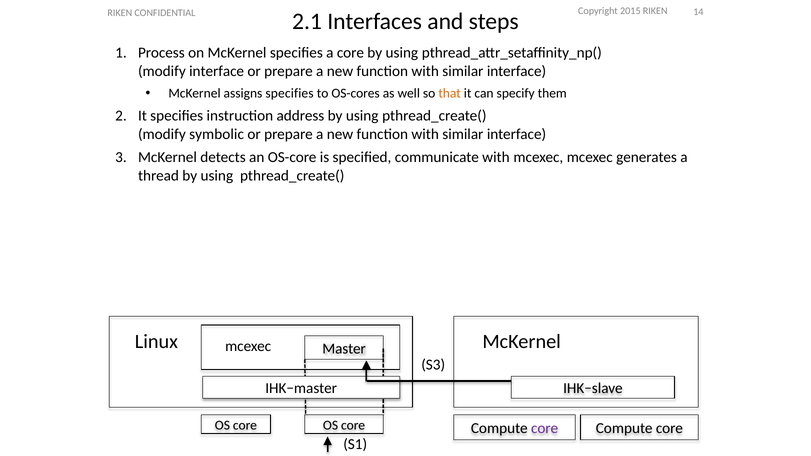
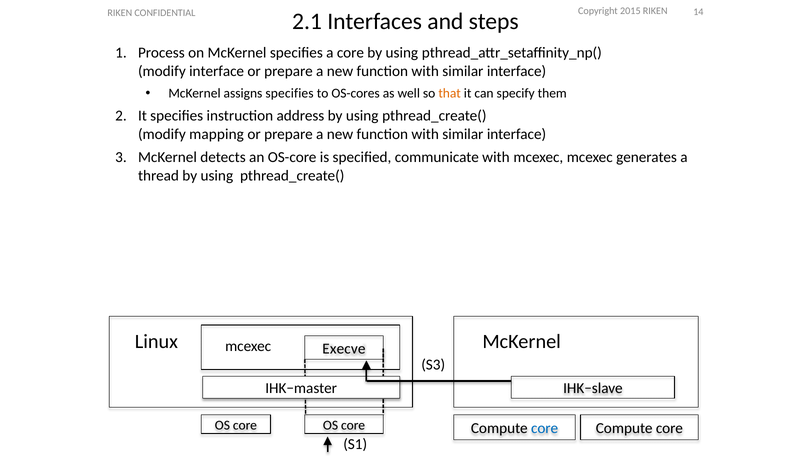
symbolic: symbolic -> mapping
Master: Master -> Execve
core at (545, 429) colour: purple -> blue
